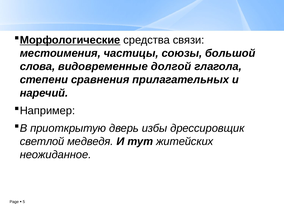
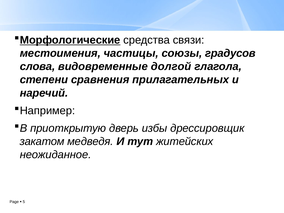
большой: большой -> градусов
светлой: светлой -> закатом
